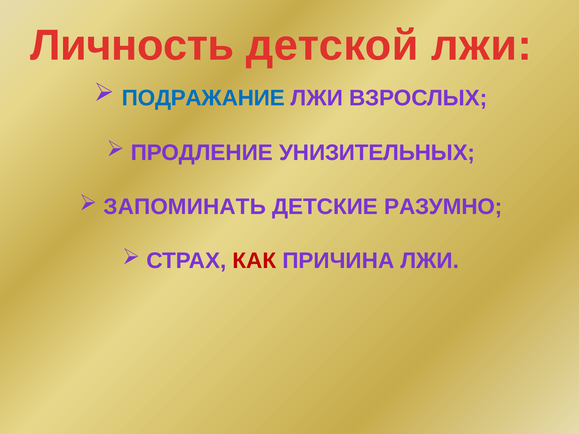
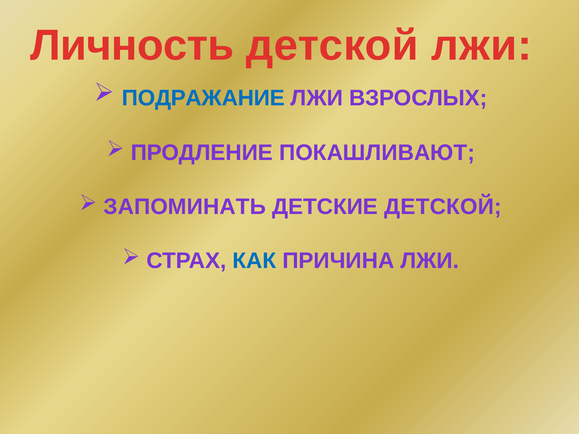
УНИЗИТЕЛЬНЫХ: УНИЗИТЕЛЬНЫХ -> ПОКАШЛИВАЮТ
ДЕТСКИЕ РАЗУМНО: РАЗУМНО -> ДЕТСКОЙ
КАК colour: red -> blue
